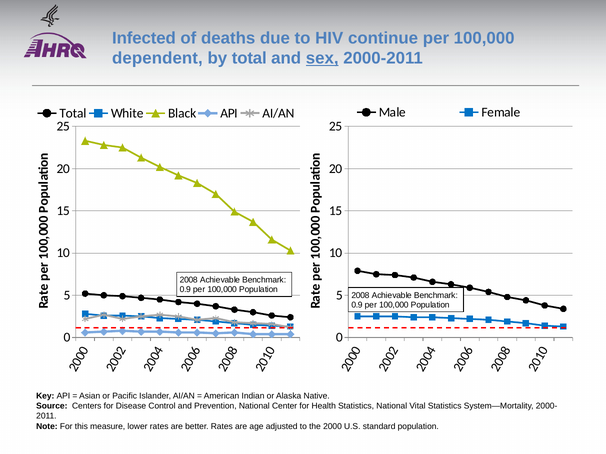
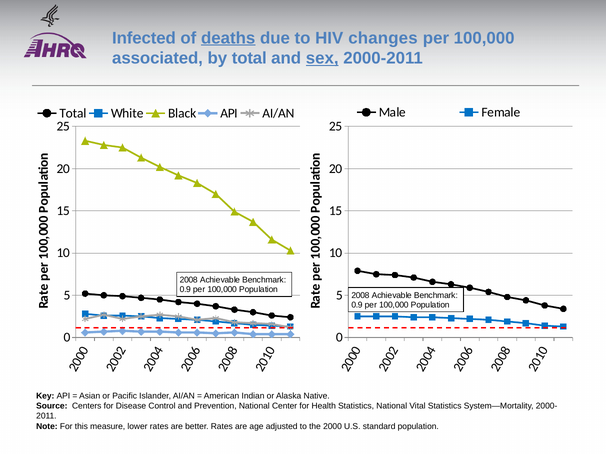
deaths underline: none -> present
continue: continue -> changes
dependent: dependent -> associated
